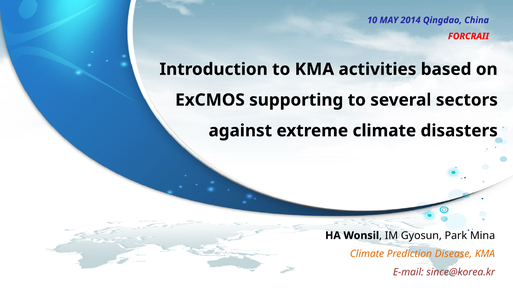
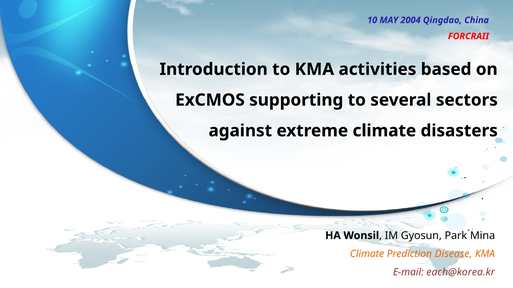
2014: 2014 -> 2004
since@korea.kr: since@korea.kr -> each@korea.kr
